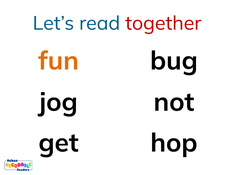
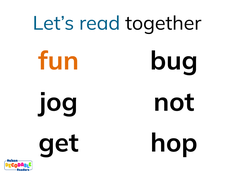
together colour: red -> black
